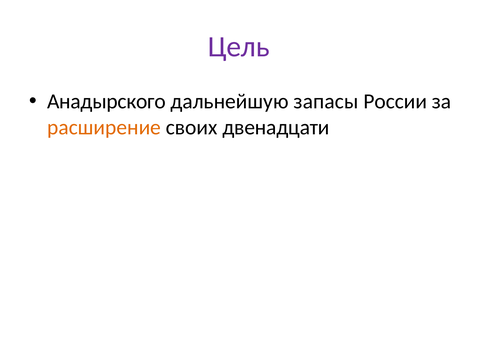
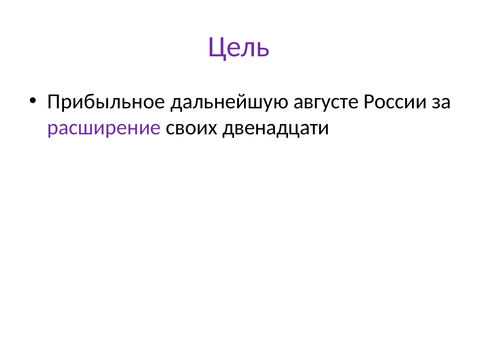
Анадырского: Анадырского -> Прибыльное
запасы: запасы -> августе
расширение colour: orange -> purple
